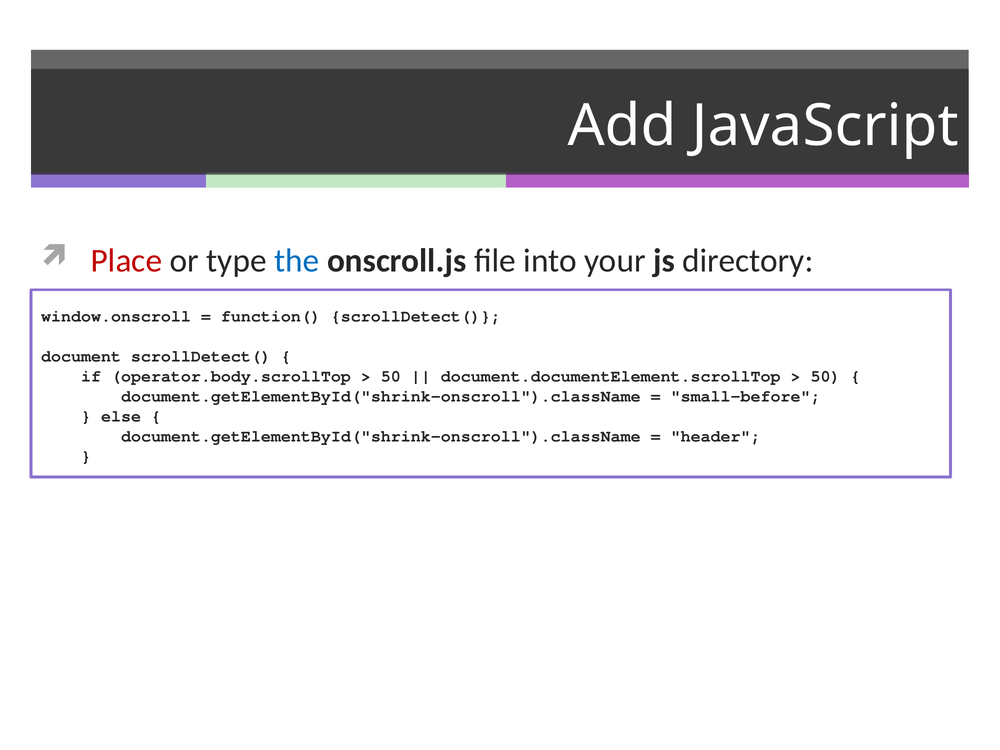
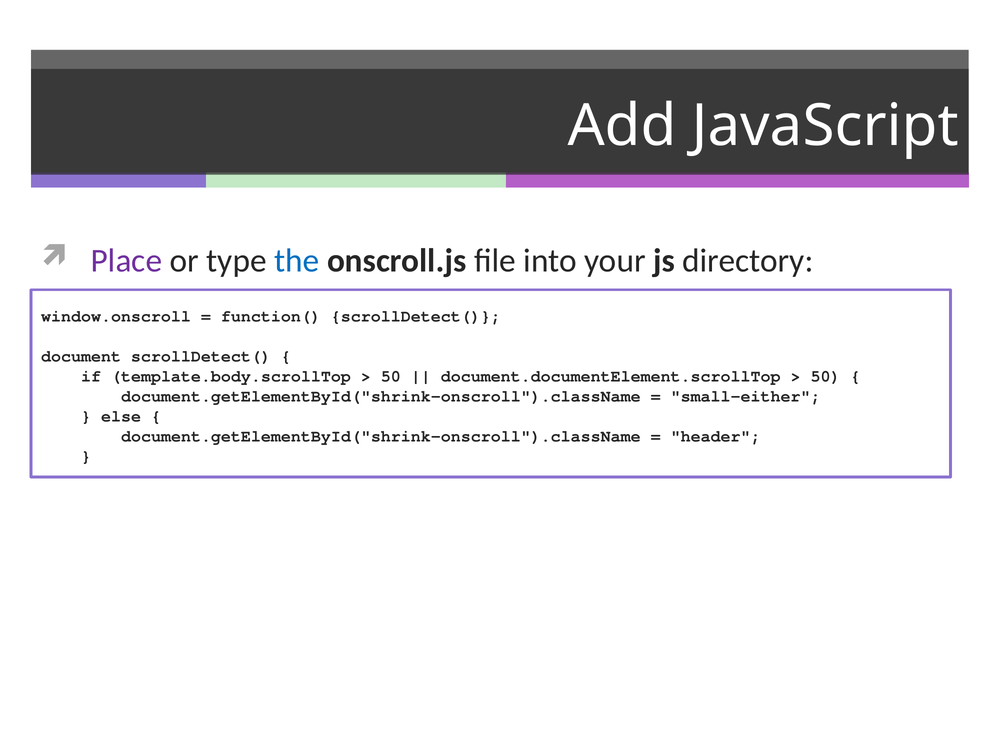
Place colour: red -> purple
operator.body.scrollTop: operator.body.scrollTop -> template.body.scrollTop
small-before: small-before -> small-either
